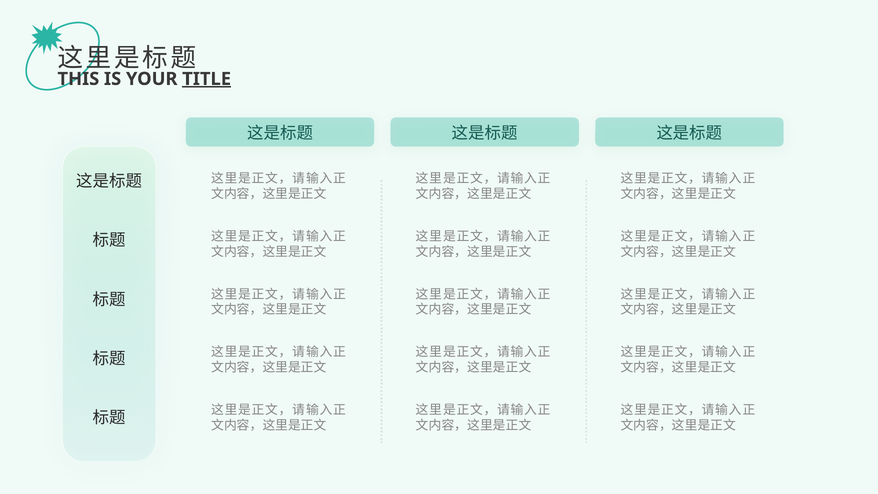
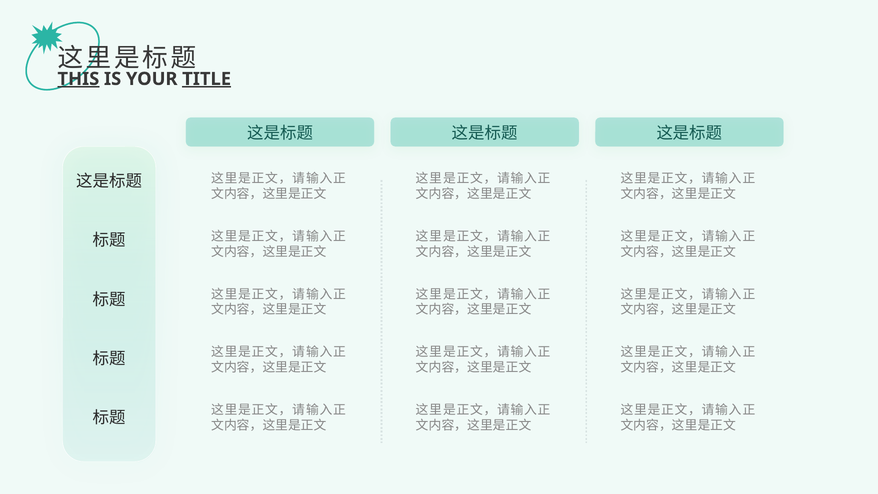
THIS underline: none -> present
